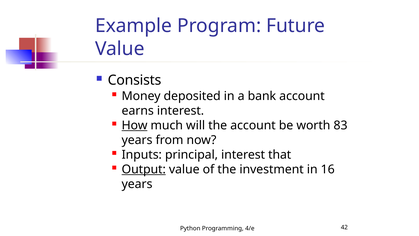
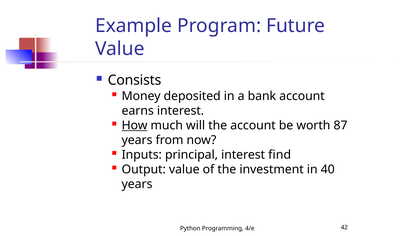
83: 83 -> 87
that: that -> find
Output underline: present -> none
16: 16 -> 40
